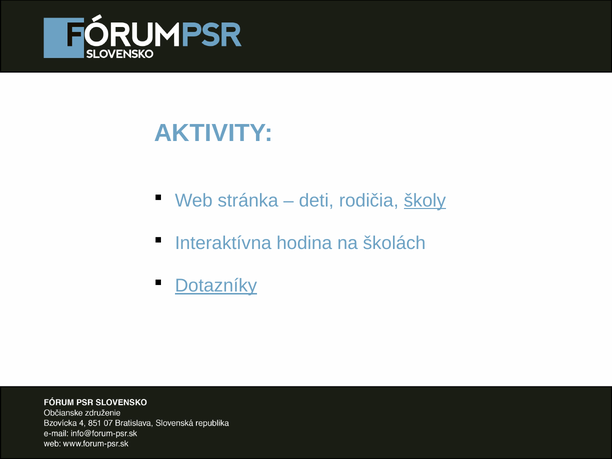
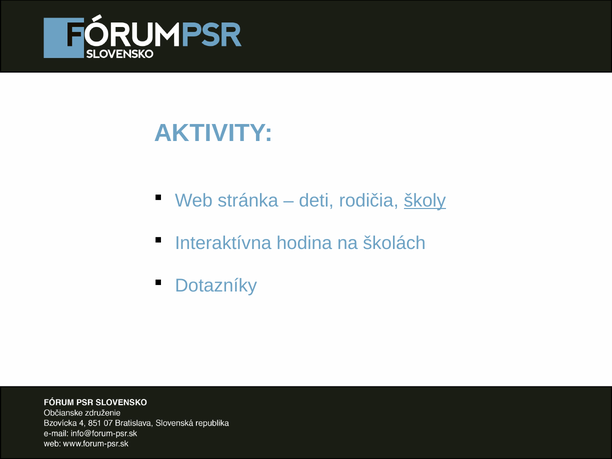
Dotazníky underline: present -> none
